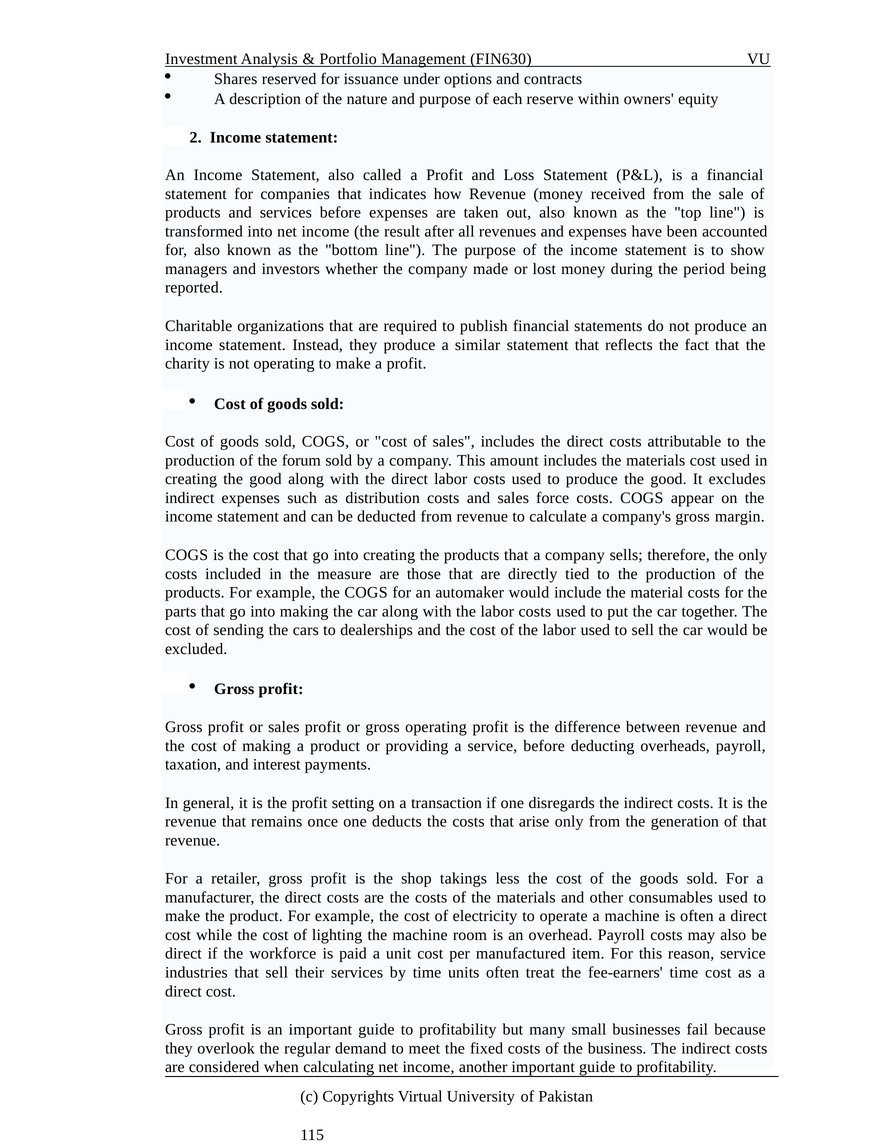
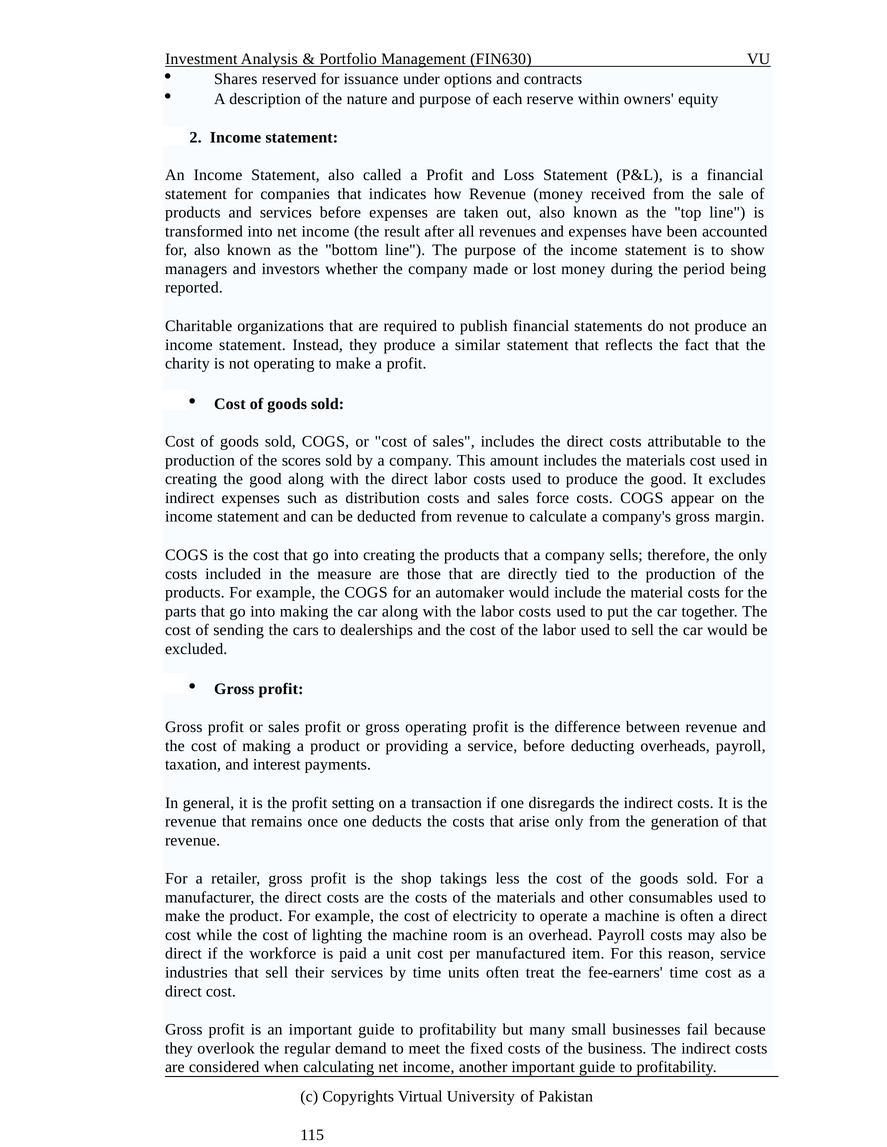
forum: forum -> scores
